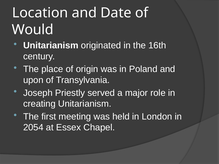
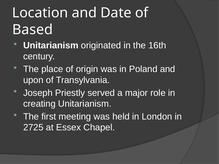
Would: Would -> Based
2054: 2054 -> 2725
